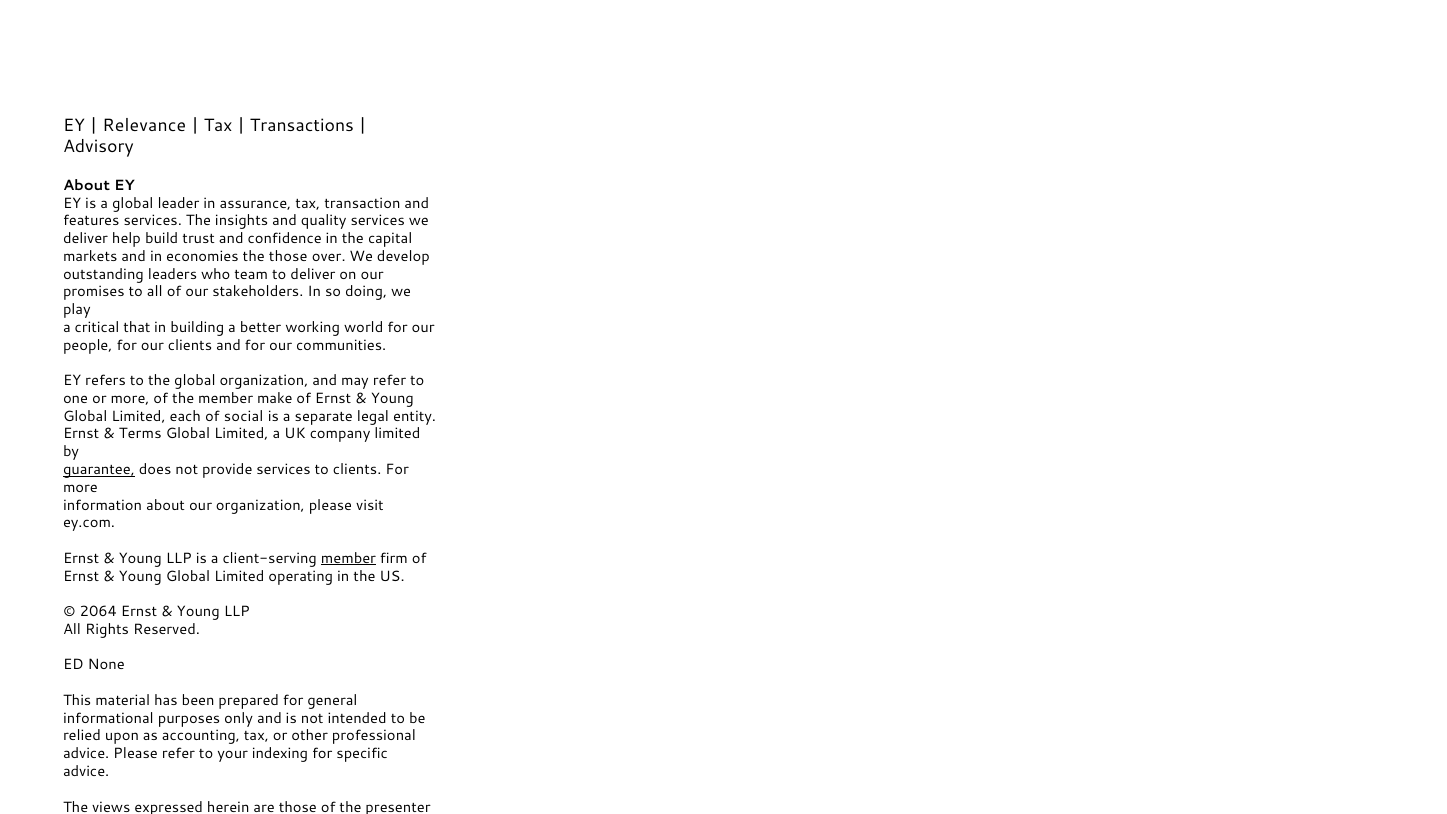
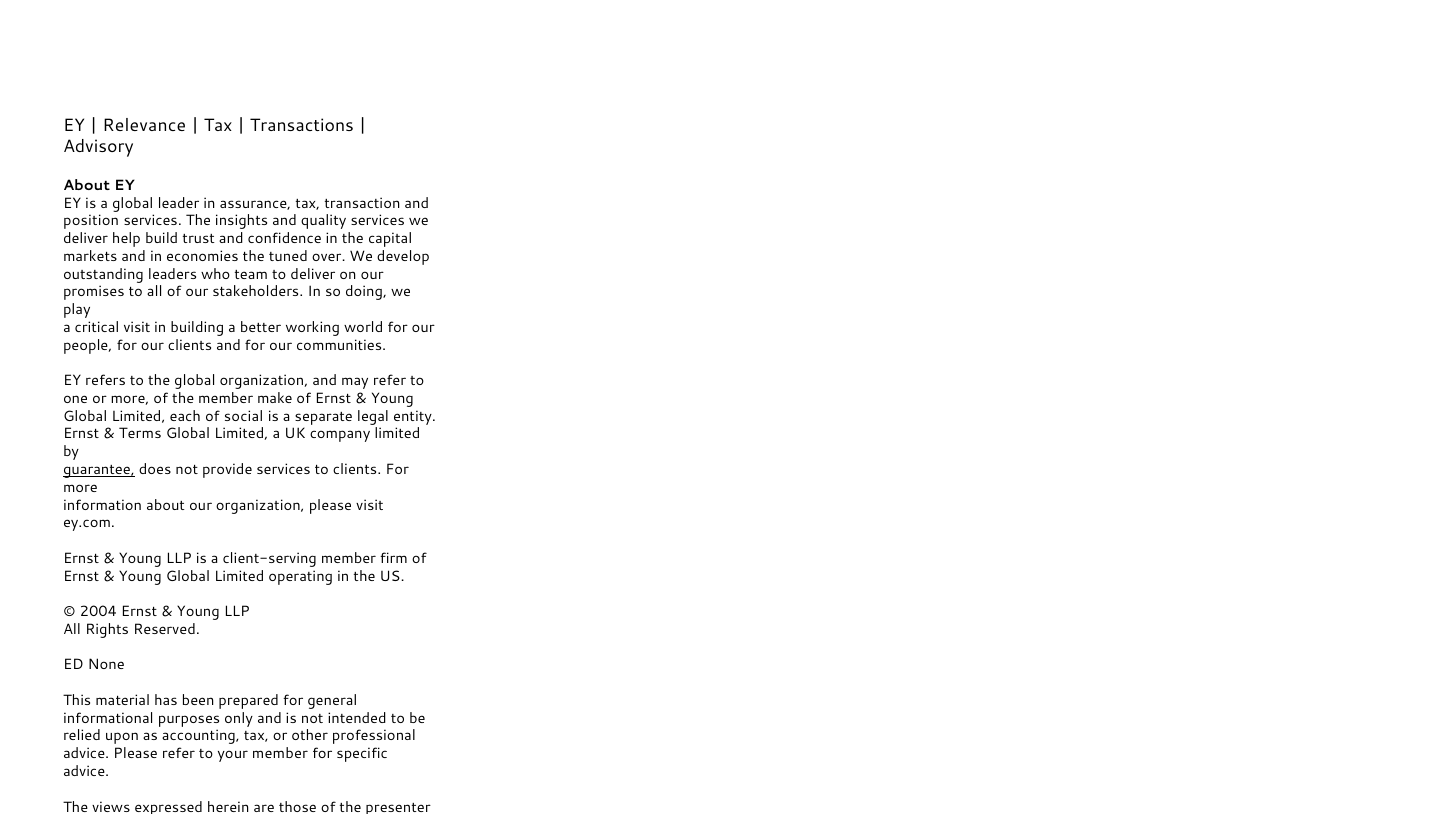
features: features -> position
the those: those -> tuned
critical that: that -> visit
member at (348, 558) underline: present -> none
2064: 2064 -> 2004
your indexing: indexing -> member
